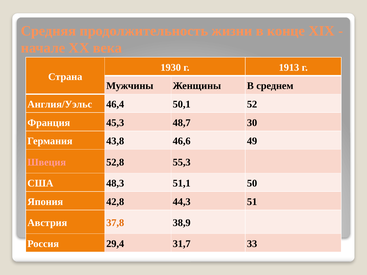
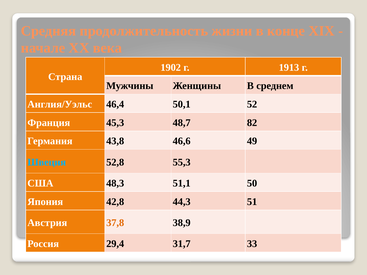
1930: 1930 -> 1902
30: 30 -> 82
Швеция colour: pink -> light blue
